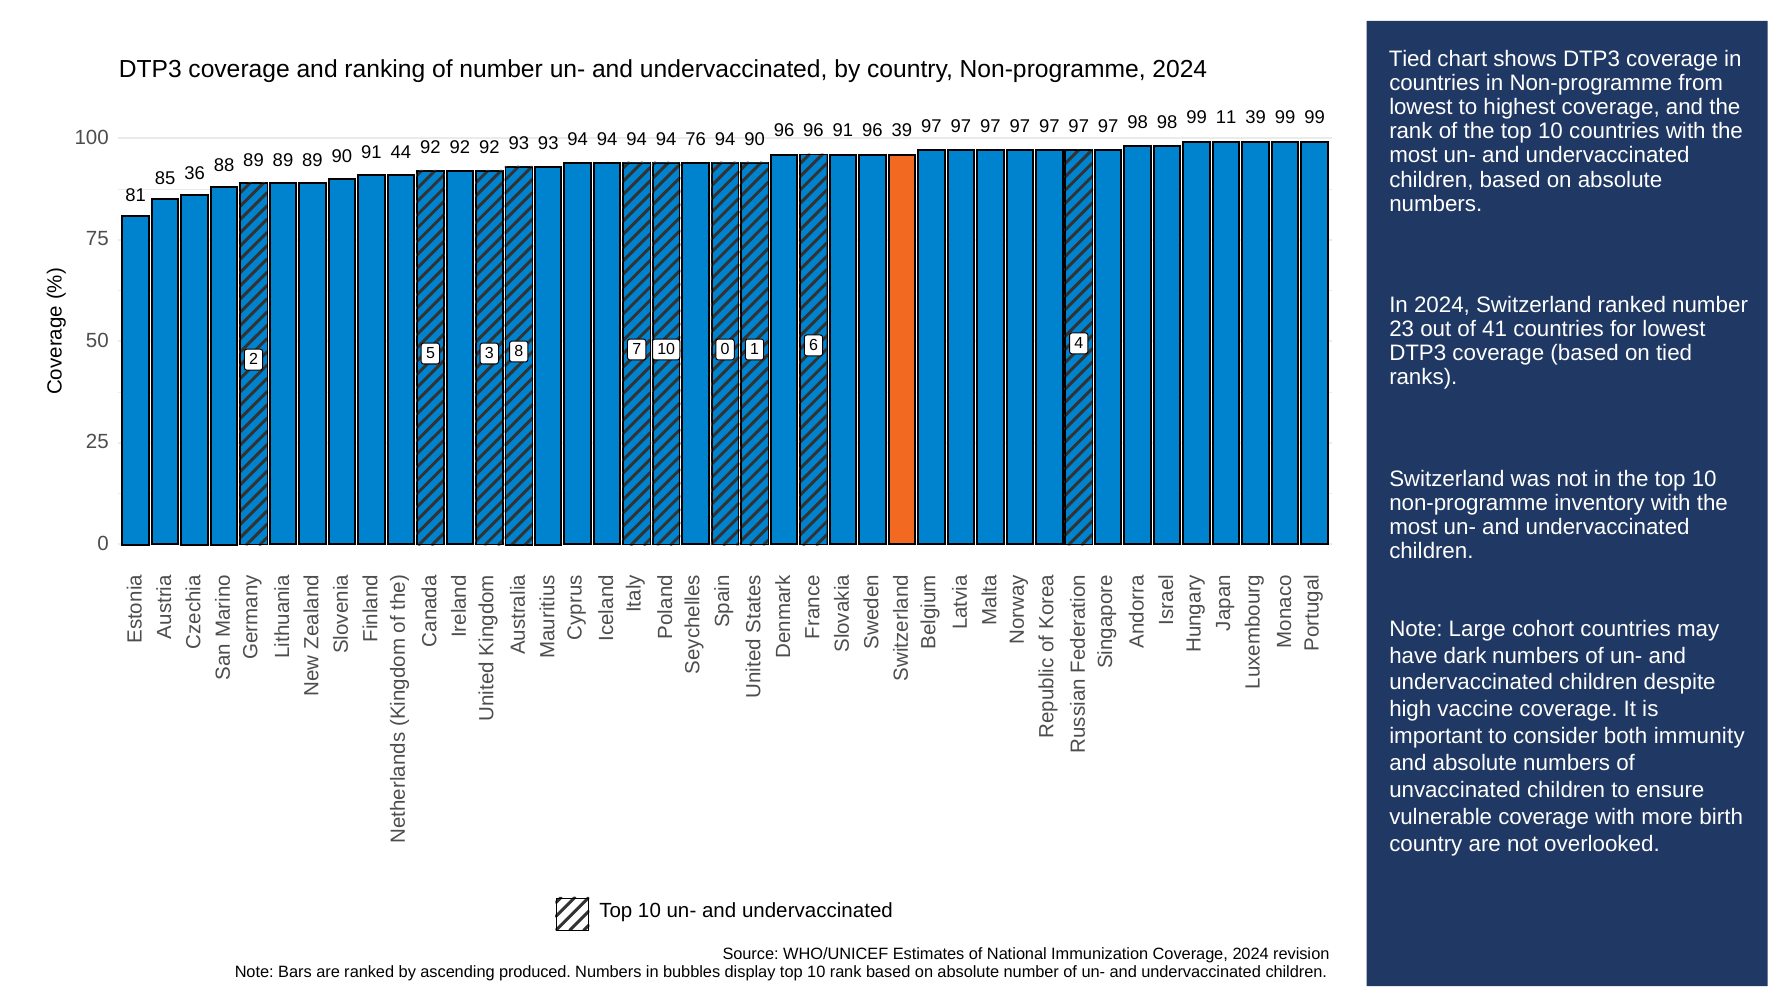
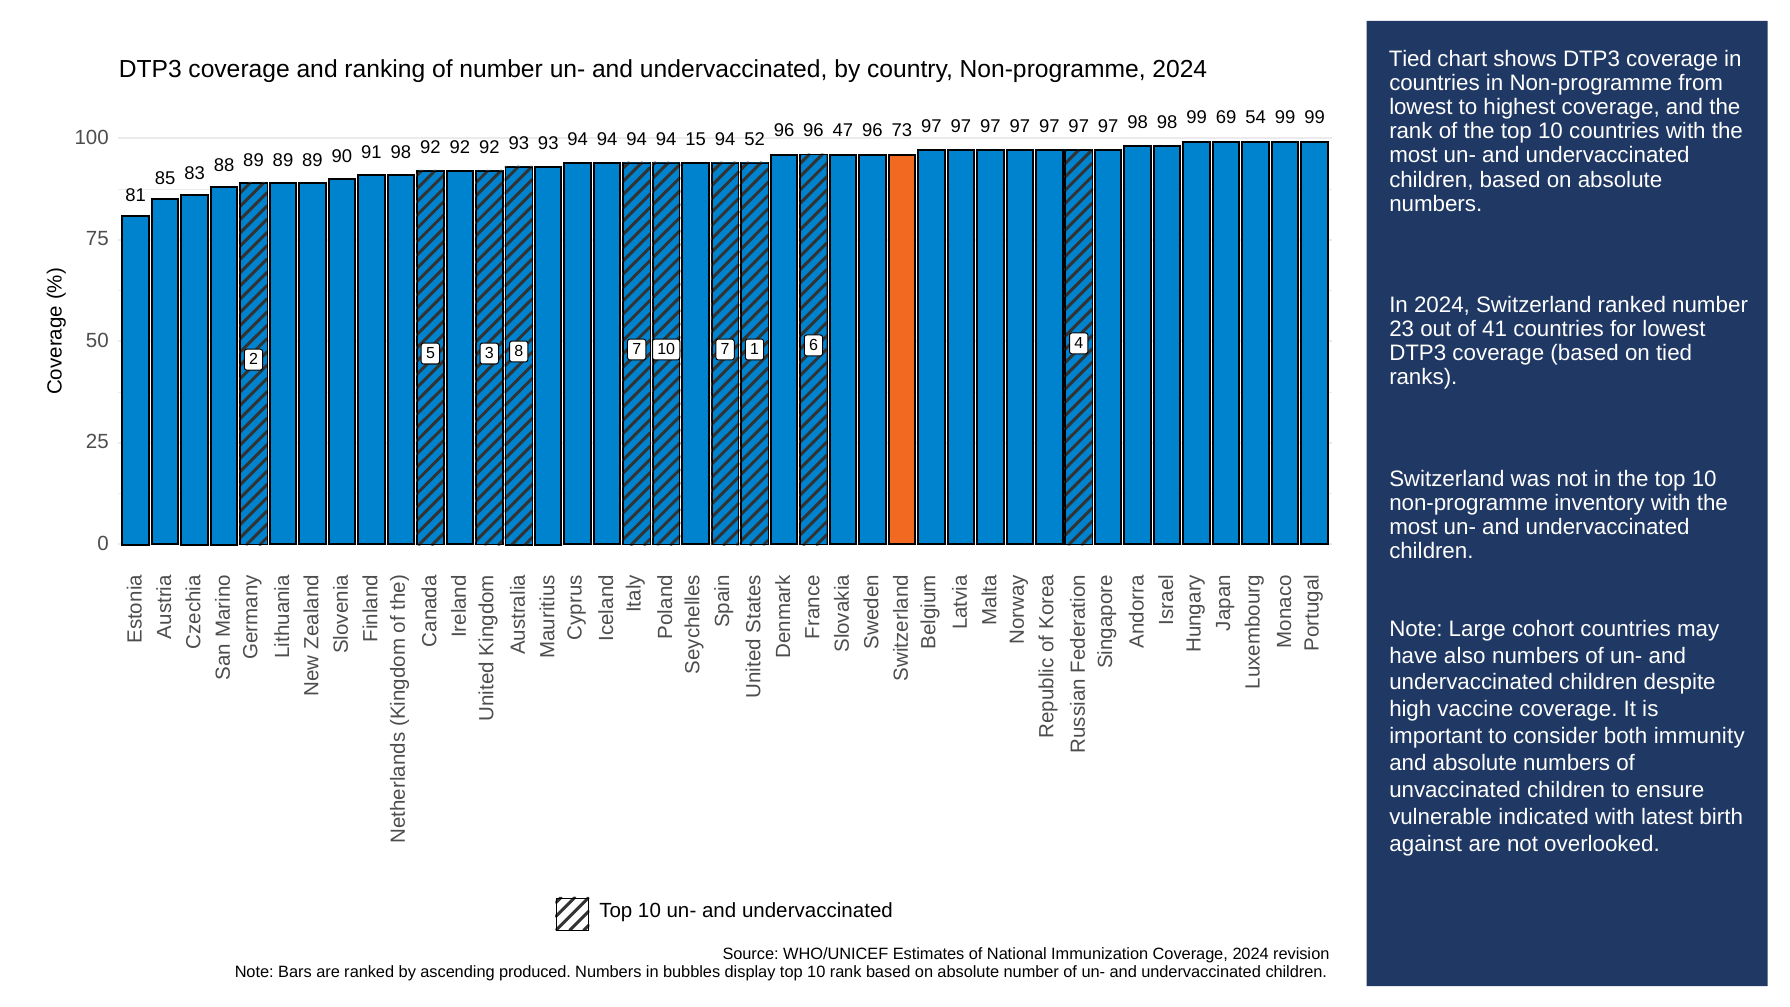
99 39: 39 -> 54
11: 11 -> 69
96 91: 91 -> 47
76: 76 -> 15
96 39: 39 -> 73
93 90: 90 -> 52
90 44: 44 -> 98
36: 36 -> 83
7 0: 0 -> 7
dark: dark -> also
vulnerable coverage: coverage -> indicated
more: more -> latest
country at (1426, 844): country -> against
